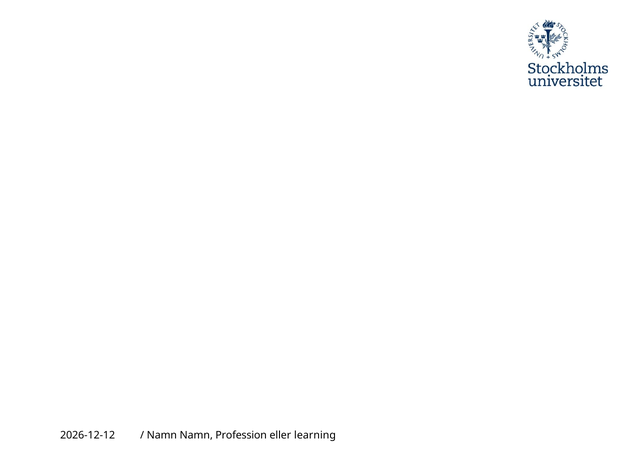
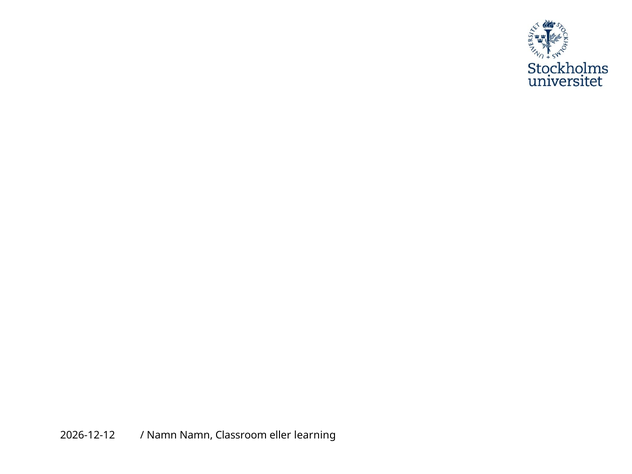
Profession: Profession -> Classroom
